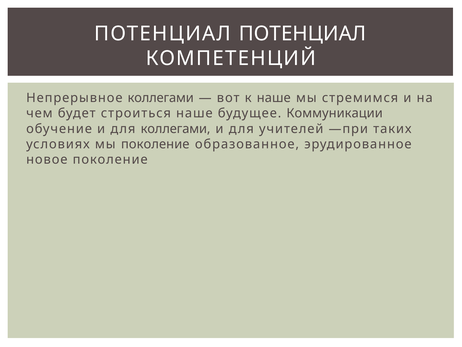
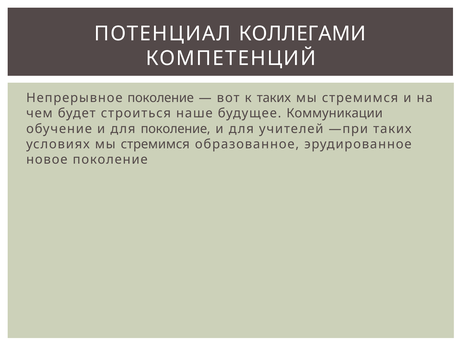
ПОТЕНЦИАЛ ПОТЕНЦИАЛ: ПОТЕНЦИАЛ -> КОЛЛЕГАМИ
Непрерывное коллегами: коллегами -> поколение
к наше: наше -> таких
для коллегами: коллегами -> поколение
условиях мы поколение: поколение -> стремимся
